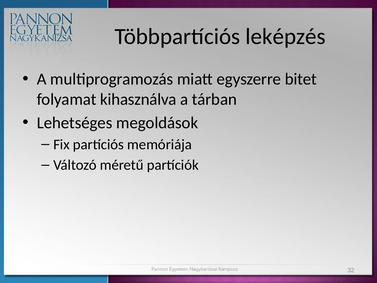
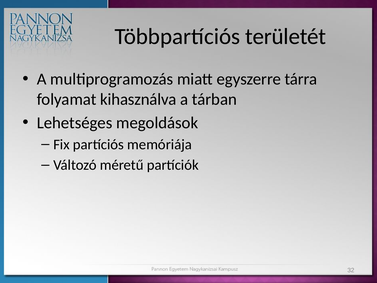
leképzés: leképzés -> területét
bitet: bitet -> tárra
